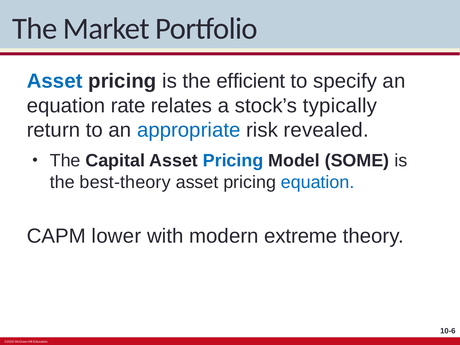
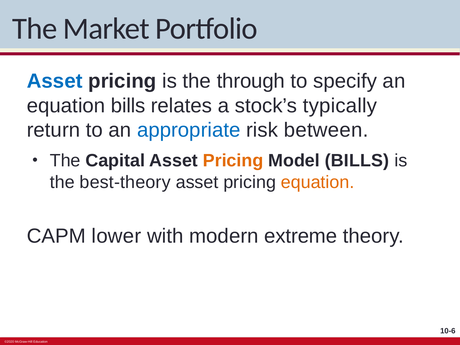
efficient: efficient -> through
equation rate: rate -> bills
revealed: revealed -> between
Pricing at (233, 161) colour: blue -> orange
Model SOME: SOME -> BILLS
equation at (318, 182) colour: blue -> orange
